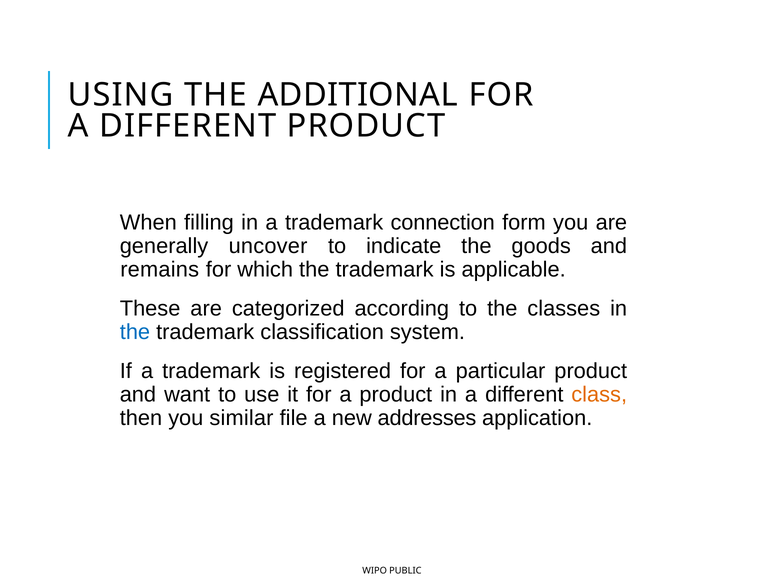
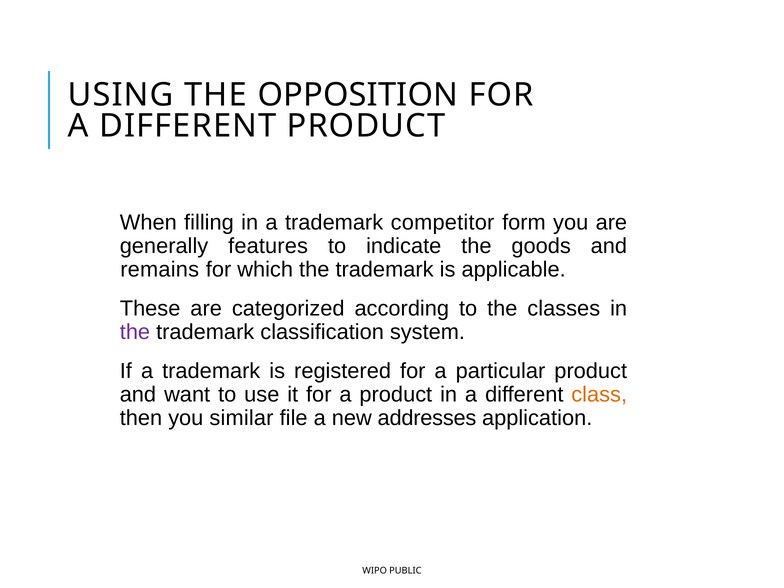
ADDITIONAL: ADDITIONAL -> OPPOSITION
connection: connection -> competitor
uncover: uncover -> features
the at (135, 332) colour: blue -> purple
